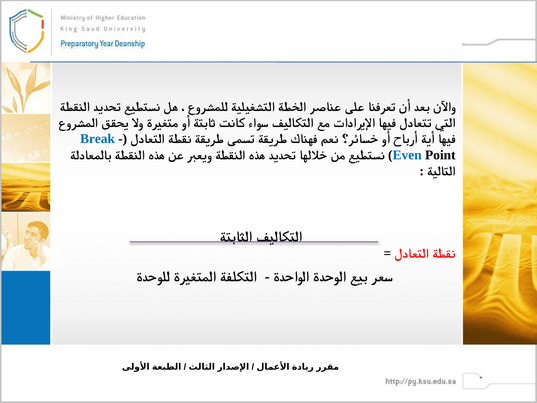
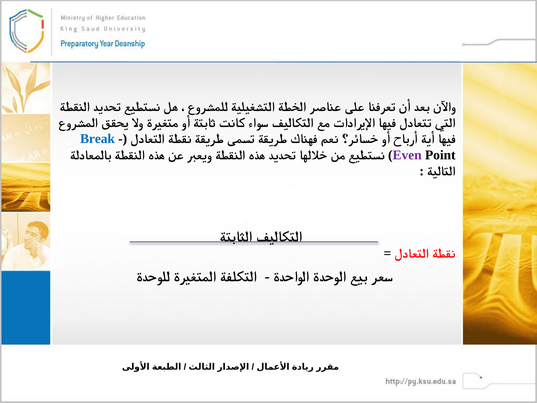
Even colour: blue -> purple
